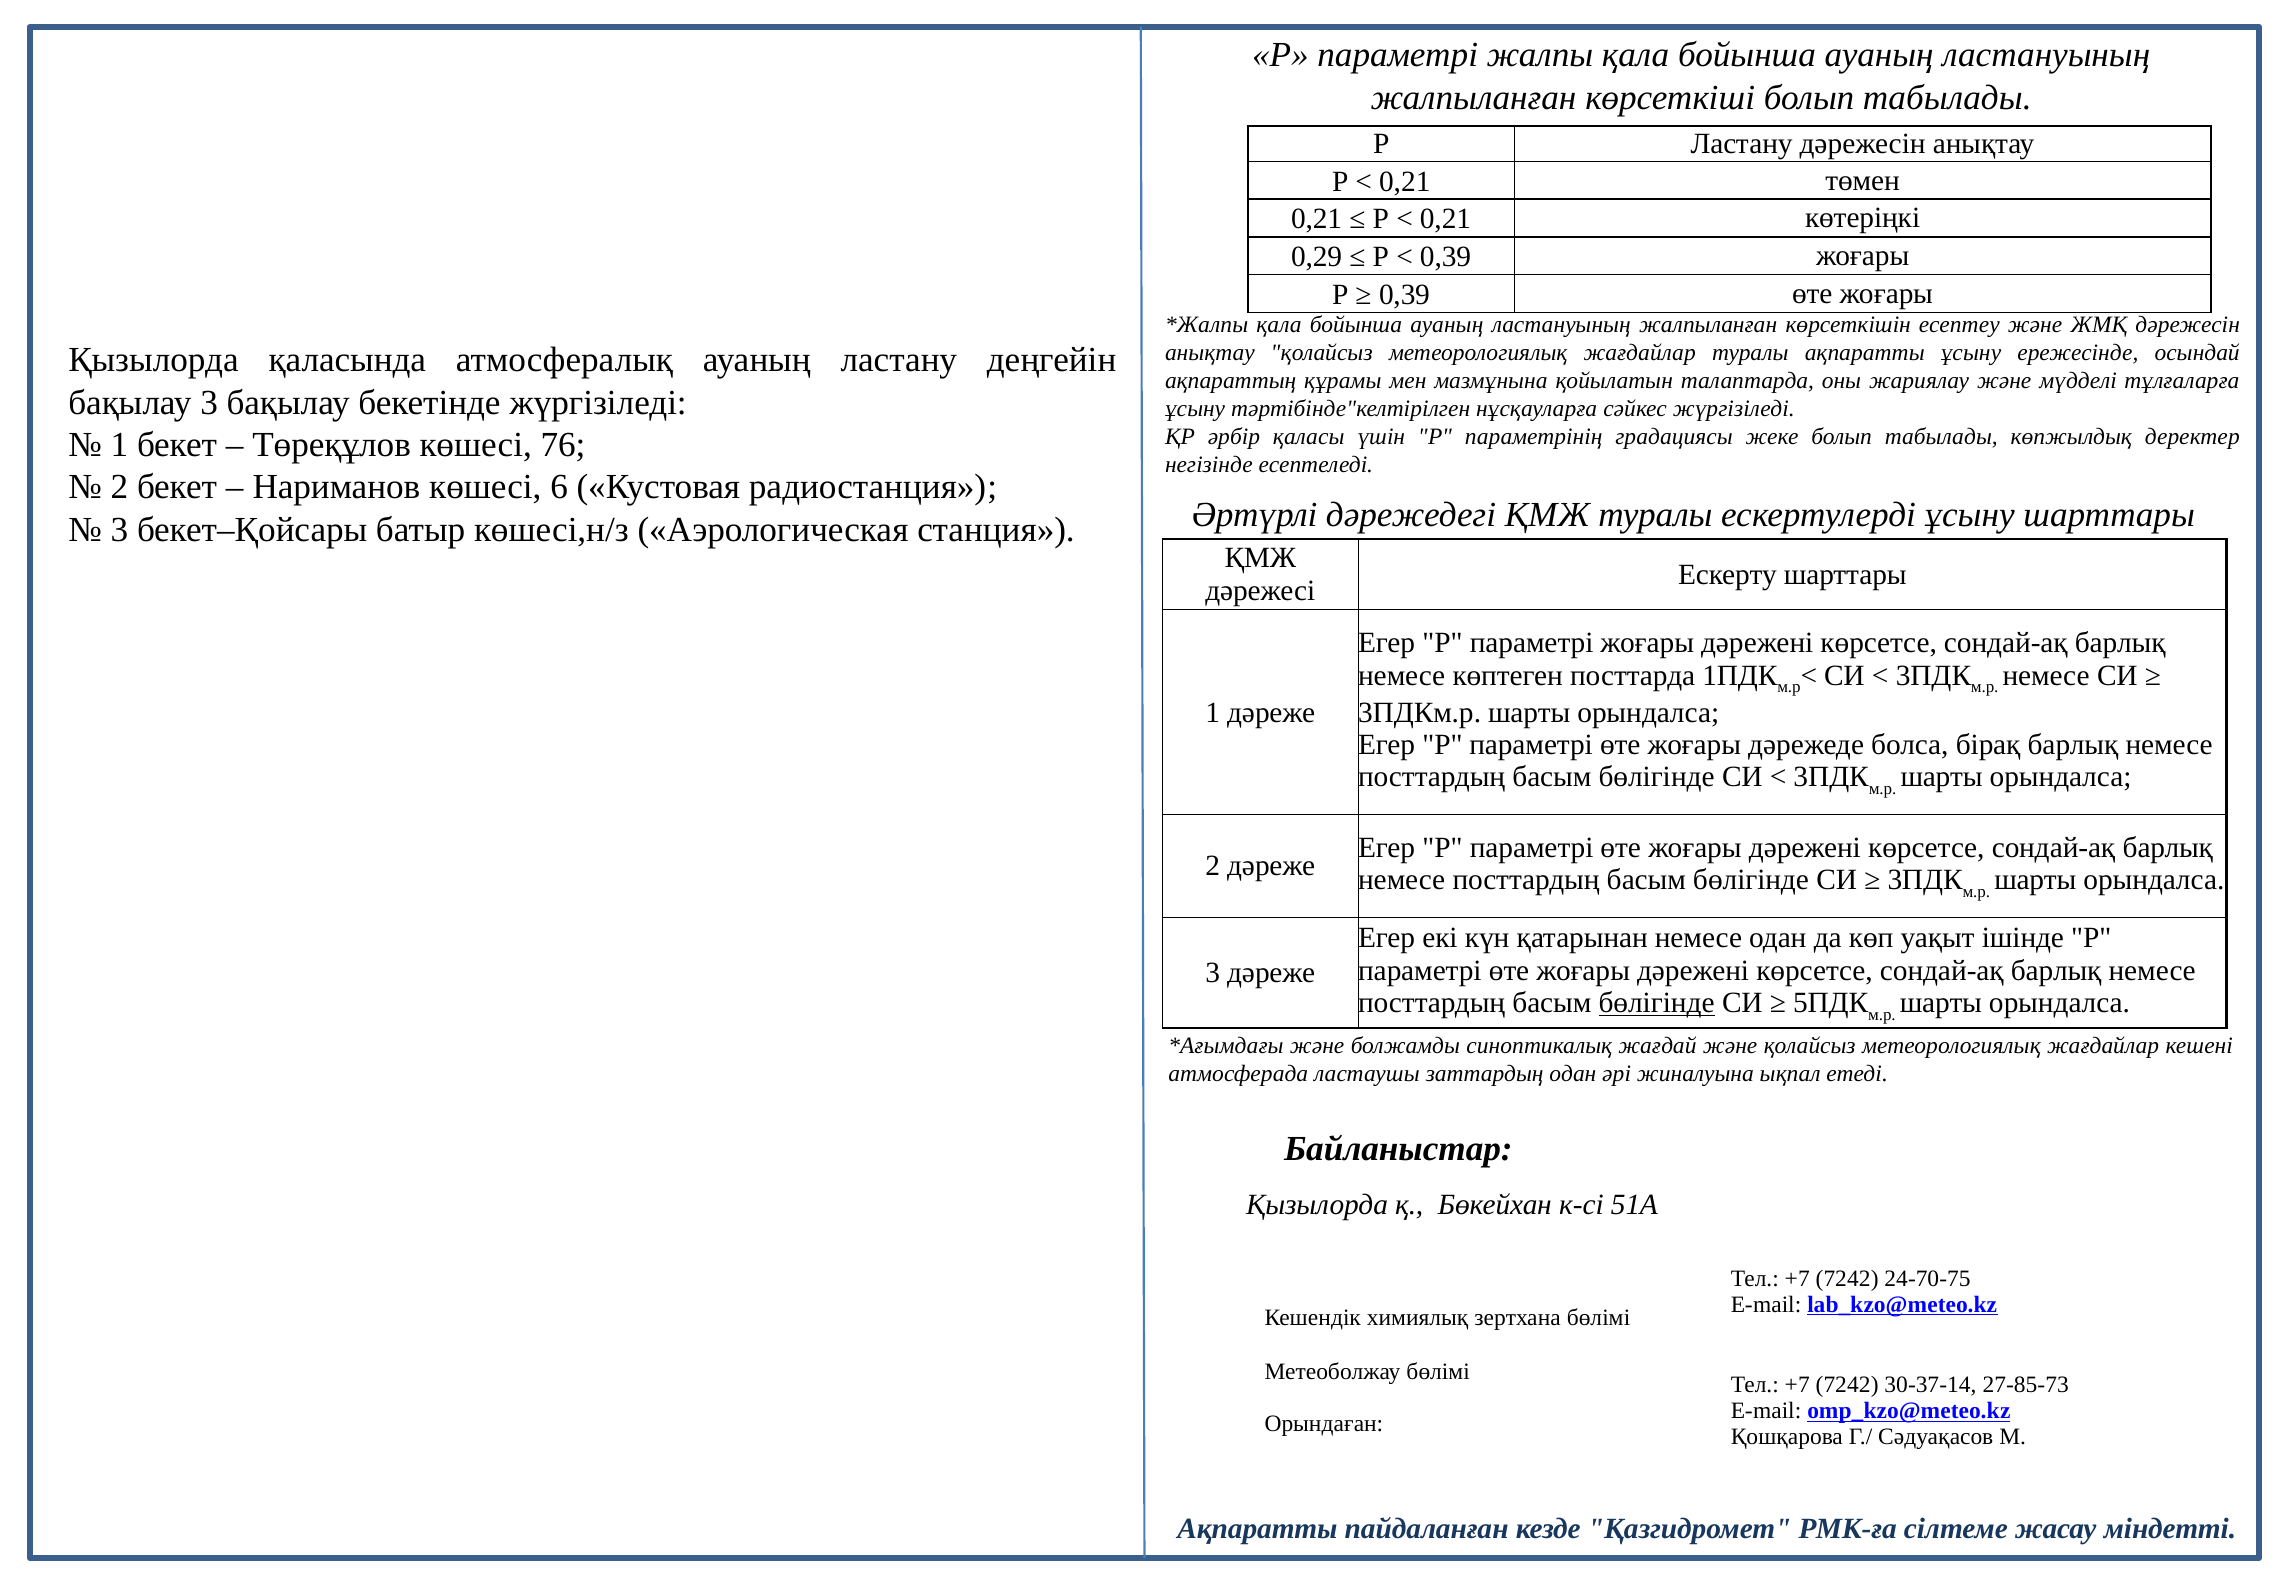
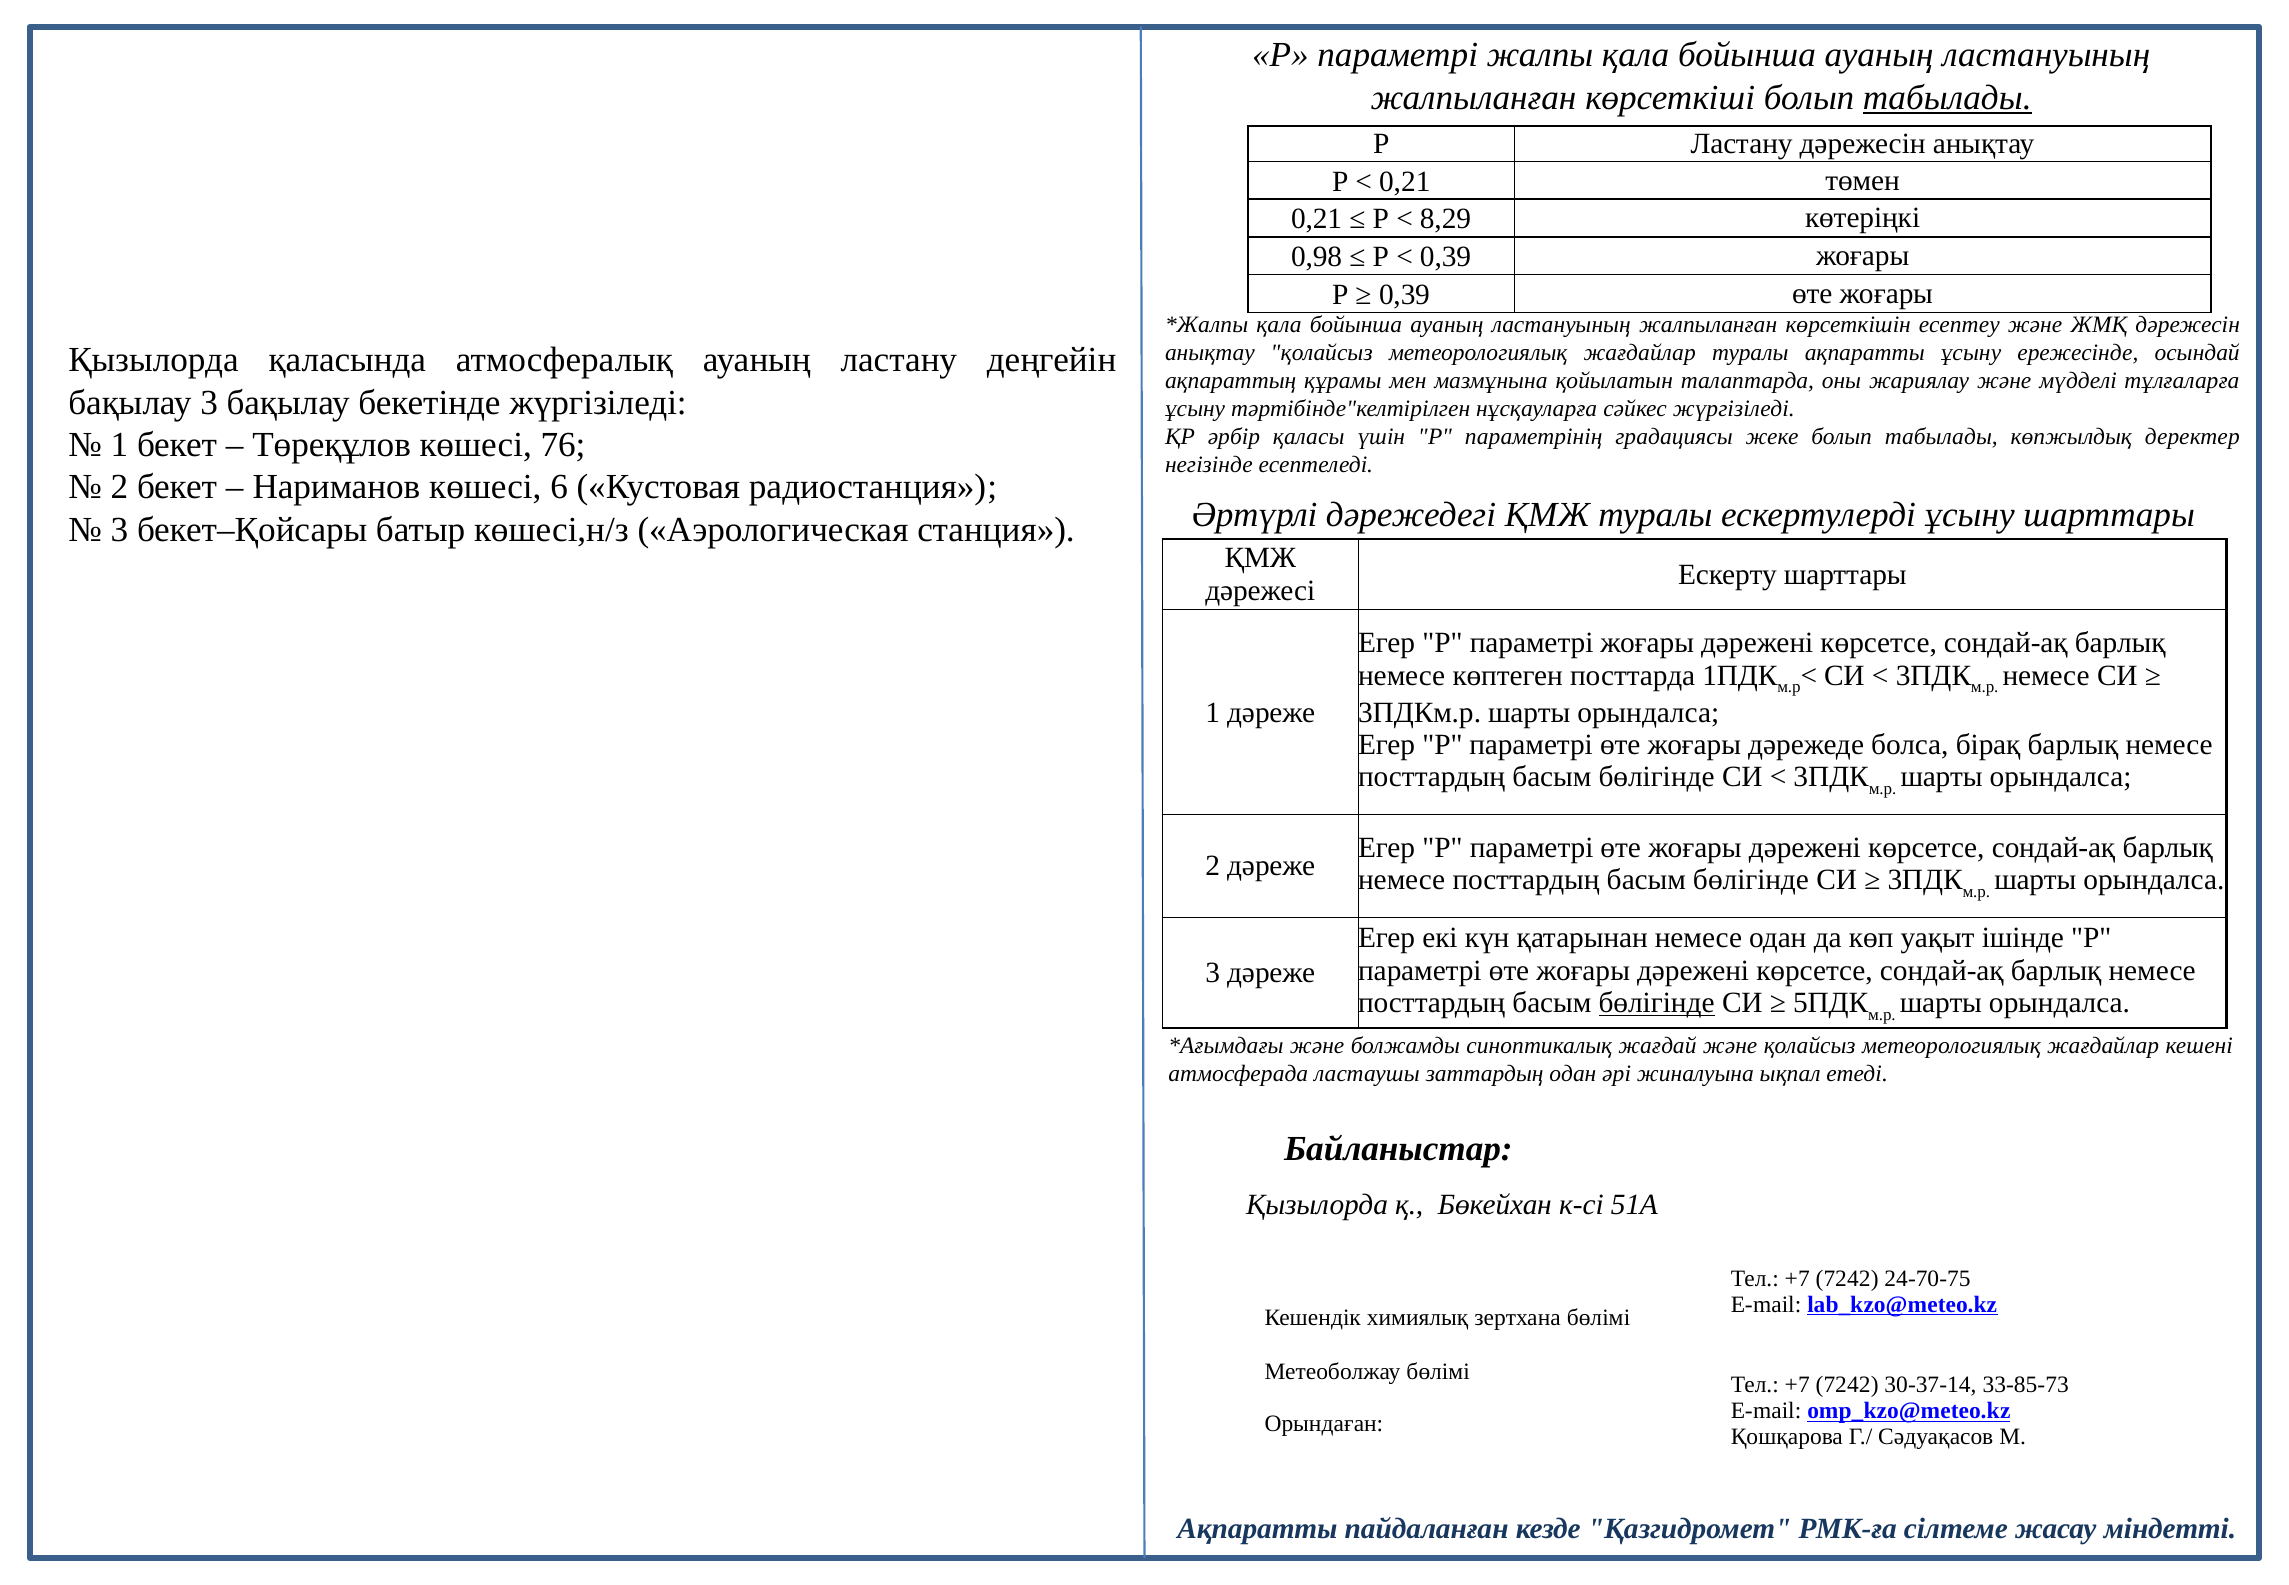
табылады at (1947, 98) underline: none -> present
0,21 at (1445, 219): 0,21 -> 8,29
0,29: 0,29 -> 0,98
27-85-73: 27-85-73 -> 33-85-73
